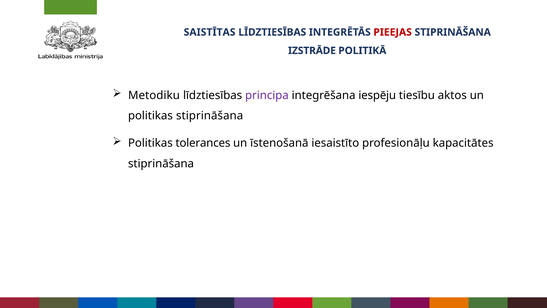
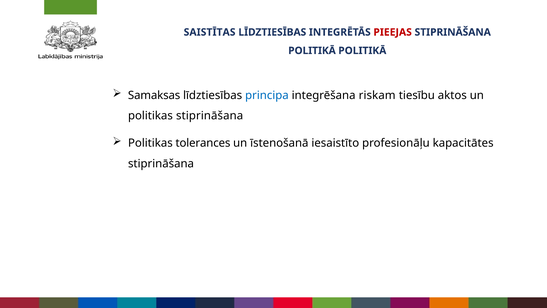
IZSTRĀDE at (312, 51): IZSTRĀDE -> POLITIKĀ
Metodiku: Metodiku -> Samaksas
principa colour: purple -> blue
iespēju: iespēju -> riskam
